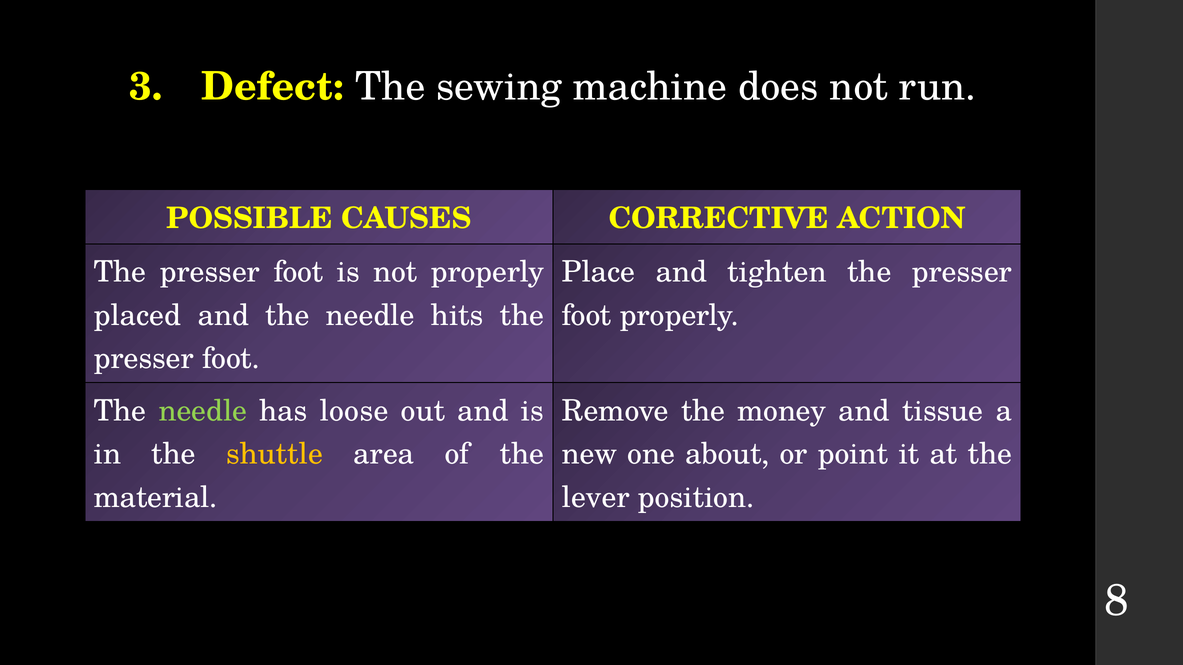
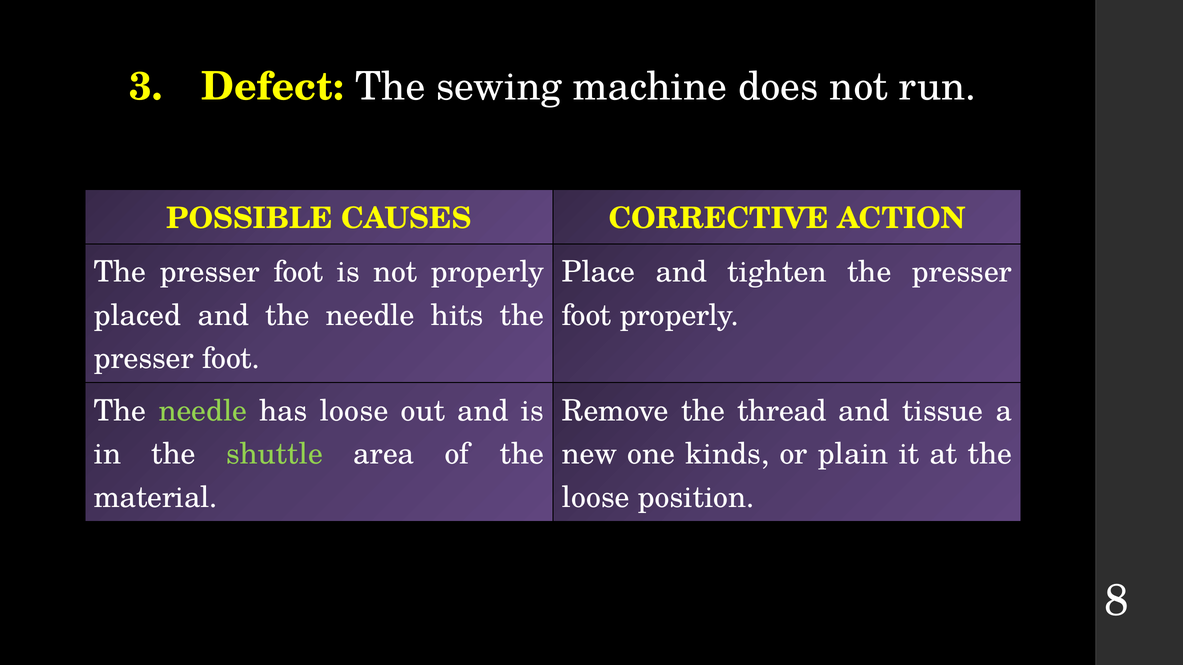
money: money -> thread
shuttle colour: yellow -> light green
about: about -> kinds
point: point -> plain
lever at (596, 498): lever -> loose
